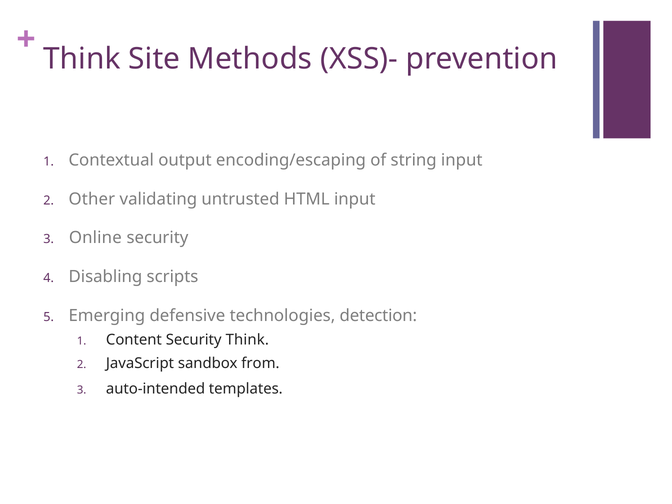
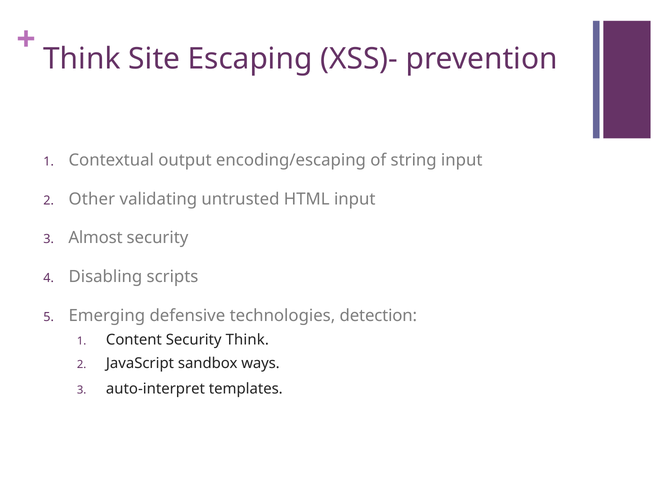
Methods: Methods -> Escaping
Online: Online -> Almost
from: from -> ways
auto-intended: auto-intended -> auto-interpret
